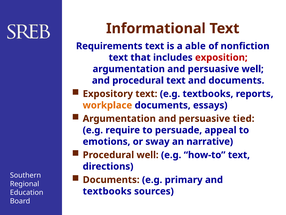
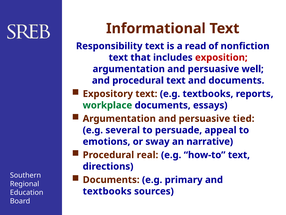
Requirements: Requirements -> Responsibility
able: able -> read
workplace colour: orange -> green
require: require -> several
Procedural well: well -> real
